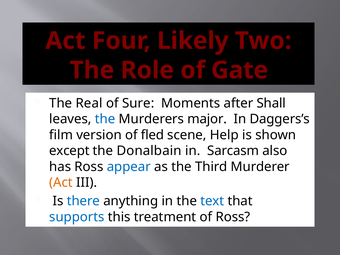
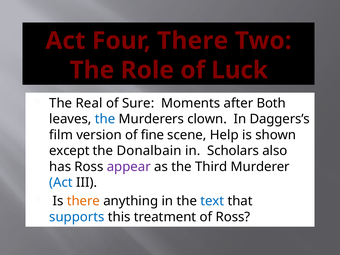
Four Likely: Likely -> There
Gate: Gate -> Luck
Shall: Shall -> Both
major: major -> clown
fled: fled -> fine
Sarcasm: Sarcasm -> Scholars
appear colour: blue -> purple
Act at (61, 183) colour: orange -> blue
there at (83, 201) colour: blue -> orange
